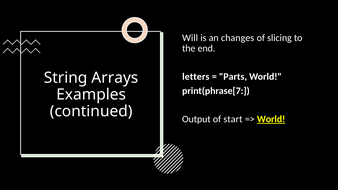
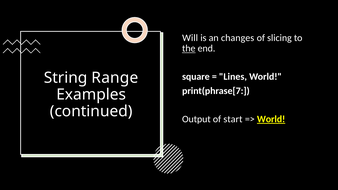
the underline: none -> present
letters: letters -> square
Parts: Parts -> Lines
Arrays: Arrays -> Range
